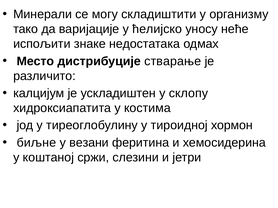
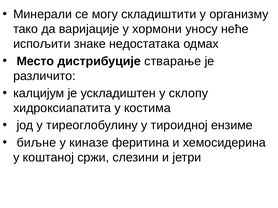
ћелијско: ћелијско -> хормони
хормон: хормон -> ензиме
везани: везани -> киназе
